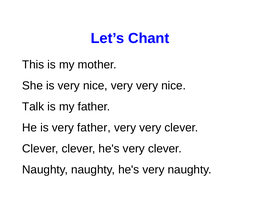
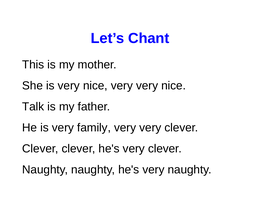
very father: father -> family
